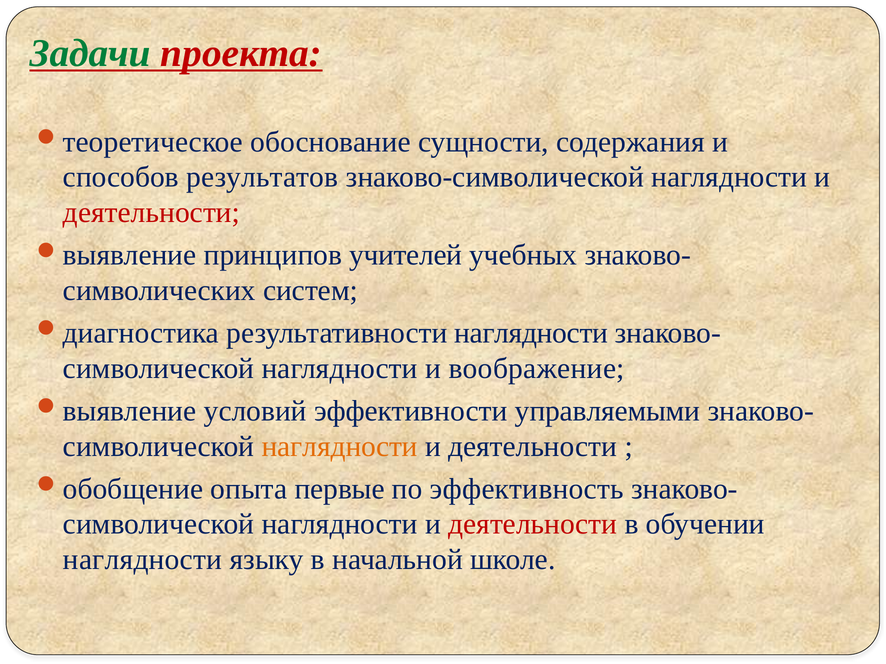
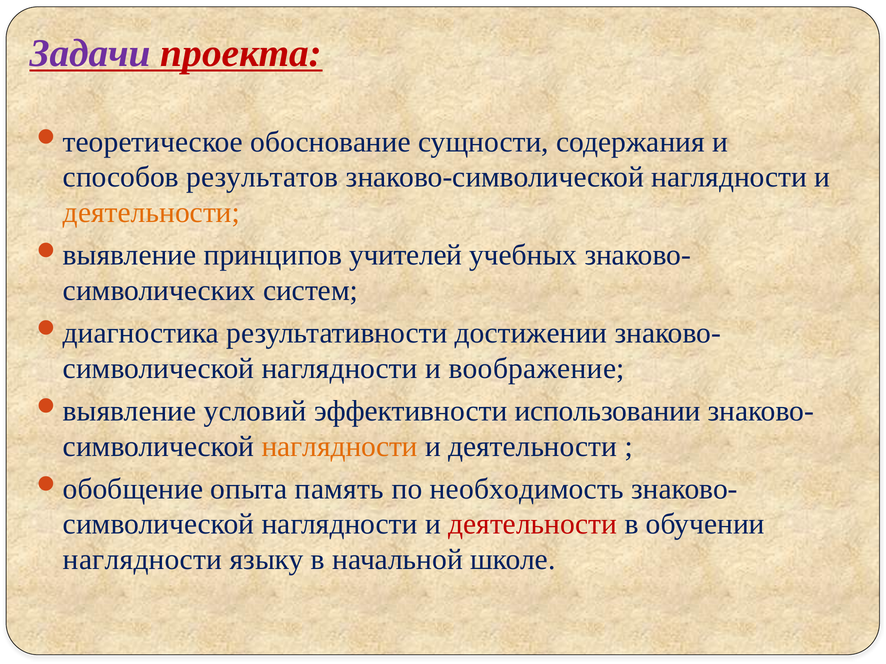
Задачи colour: green -> purple
деятельности at (152, 213) colour: red -> orange
результативности наглядности: наглядности -> достижении
управляемыми: управляемыми -> использовании
первые: первые -> память
эффективность: эффективность -> необходимость
